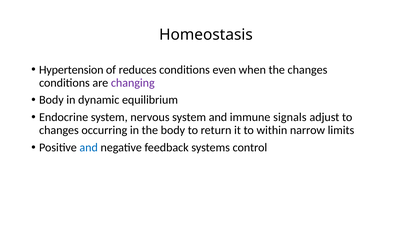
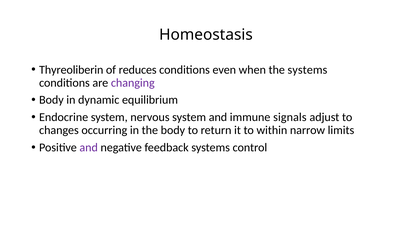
Hypertension: Hypertension -> Thyreoliberin
the changes: changes -> systems
and at (89, 147) colour: blue -> purple
